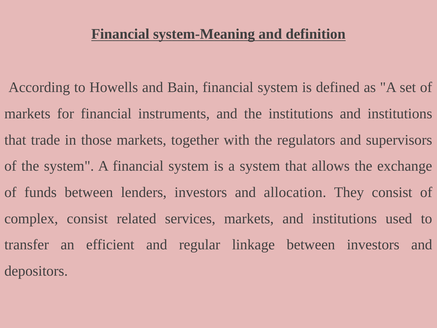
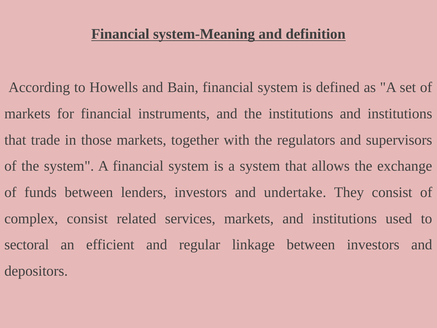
allocation: allocation -> undertake
transfer: transfer -> sectoral
